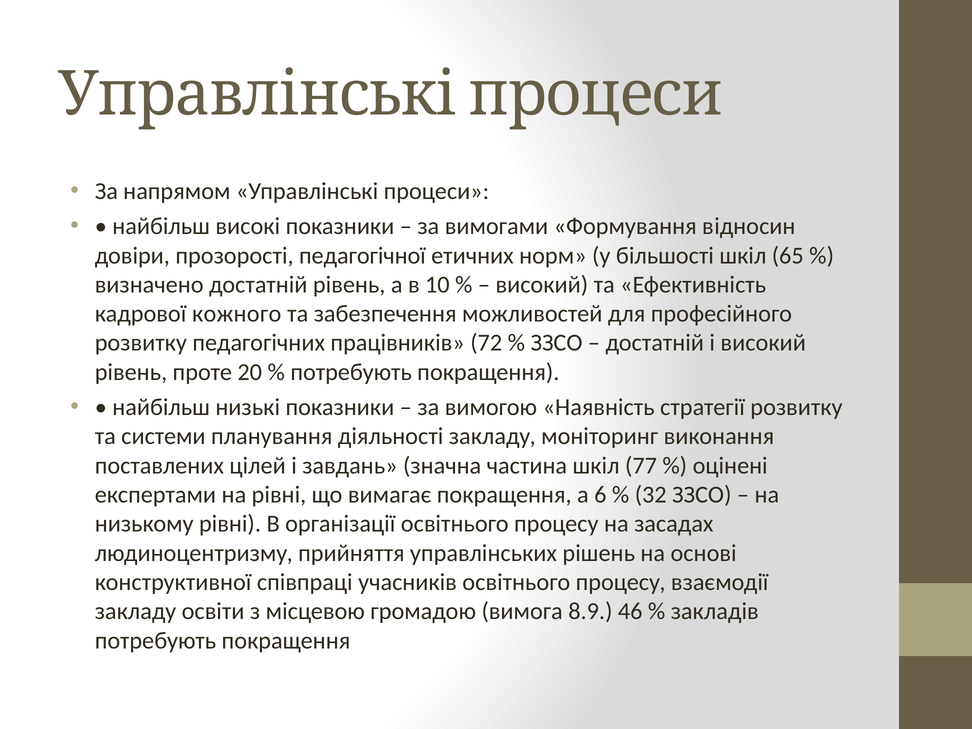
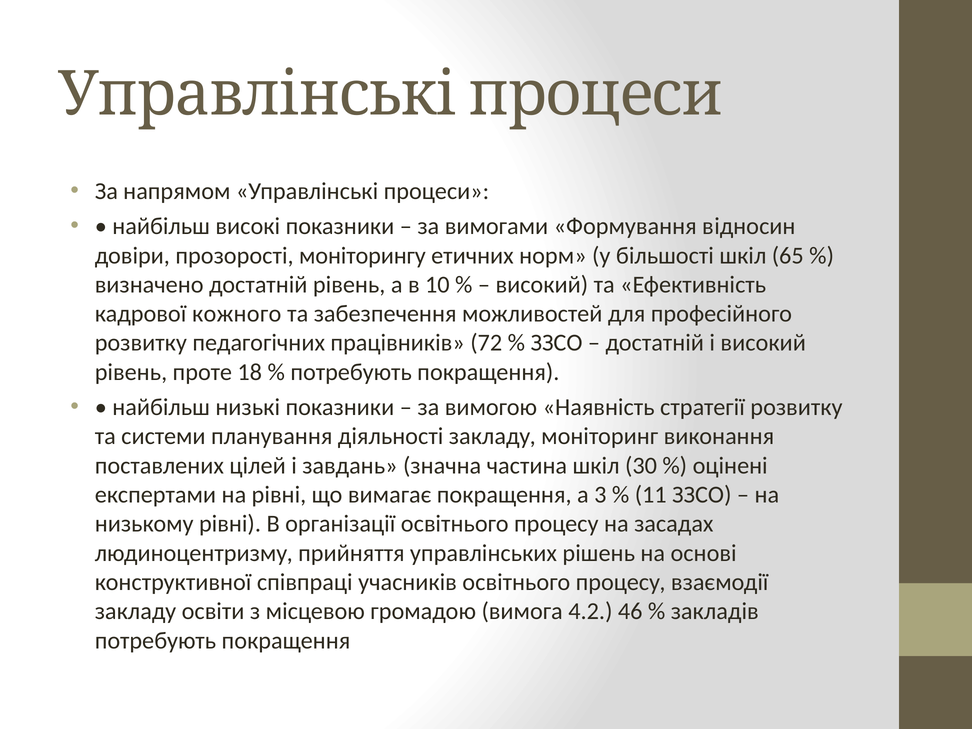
педагогічної: педагогічної -> моніторингу
20: 20 -> 18
77: 77 -> 30
6: 6 -> 3
32: 32 -> 11
8.9: 8.9 -> 4.2
